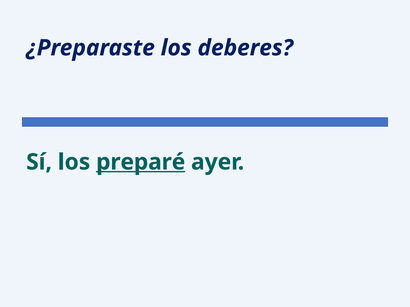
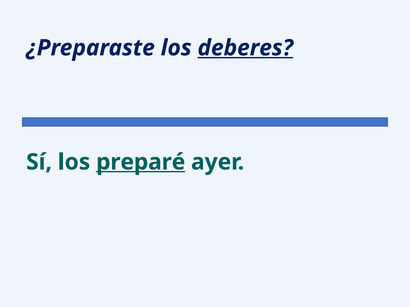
deberes underline: none -> present
